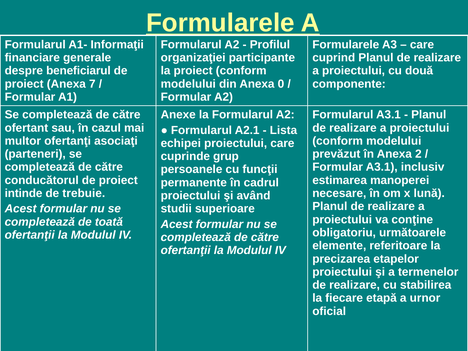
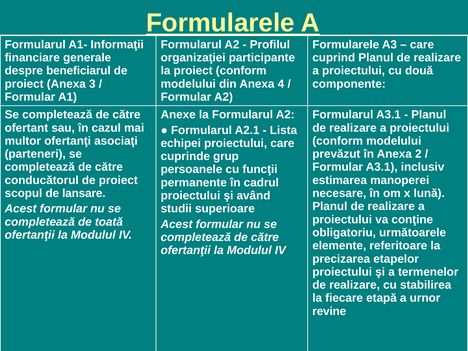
7: 7 -> 3
0: 0 -> 4
intinde: intinde -> scopul
trebuie: trebuie -> lansare
oficial: oficial -> revine
